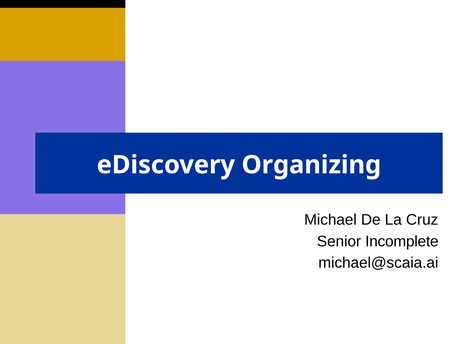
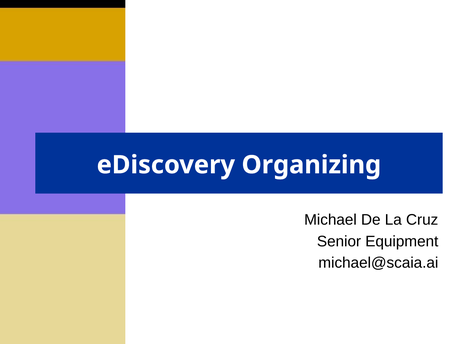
Incomplete: Incomplete -> Equipment
